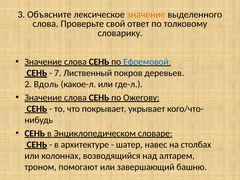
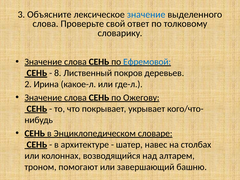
значение at (146, 14) colour: orange -> blue
7: 7 -> 8
Вдоль: Вдоль -> Ирина
